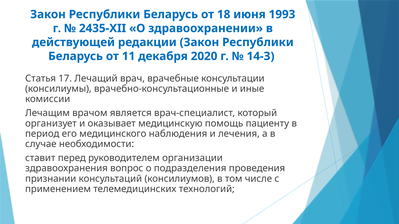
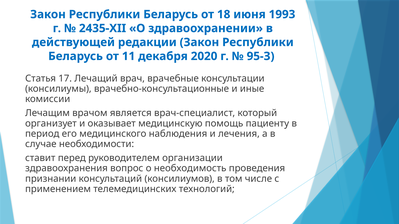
14-З: 14-З -> 95-З
подразделения: подразделения -> необходимость
